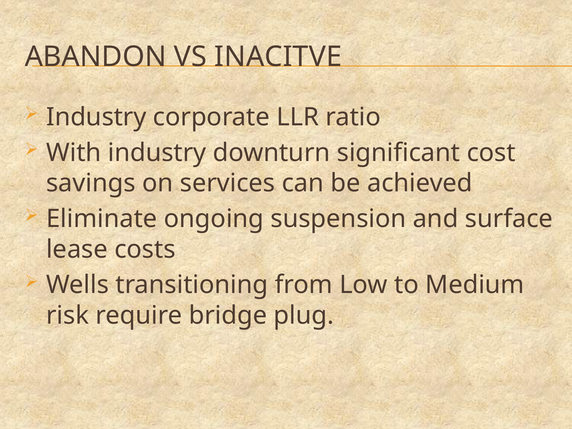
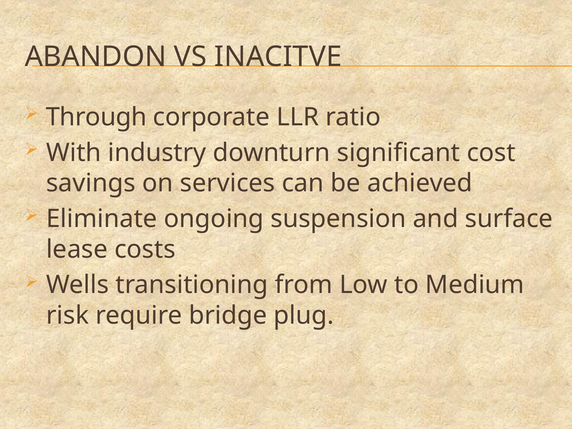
Industry at (96, 117): Industry -> Through
